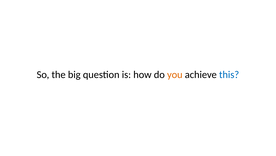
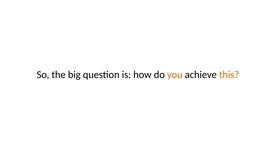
this colour: blue -> orange
